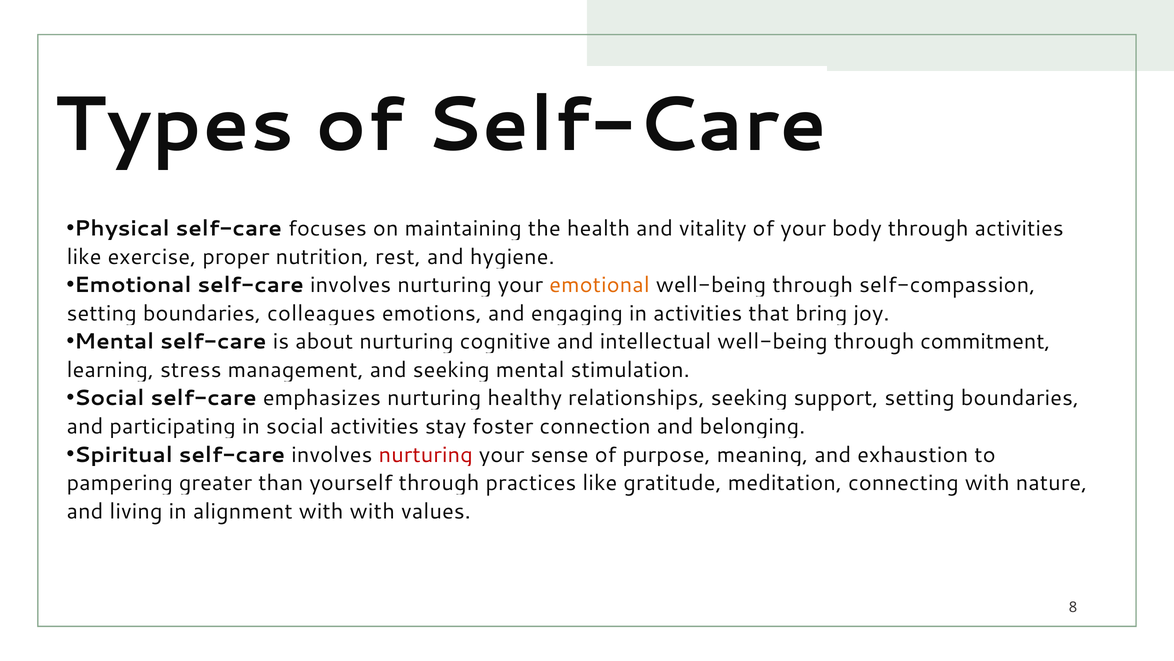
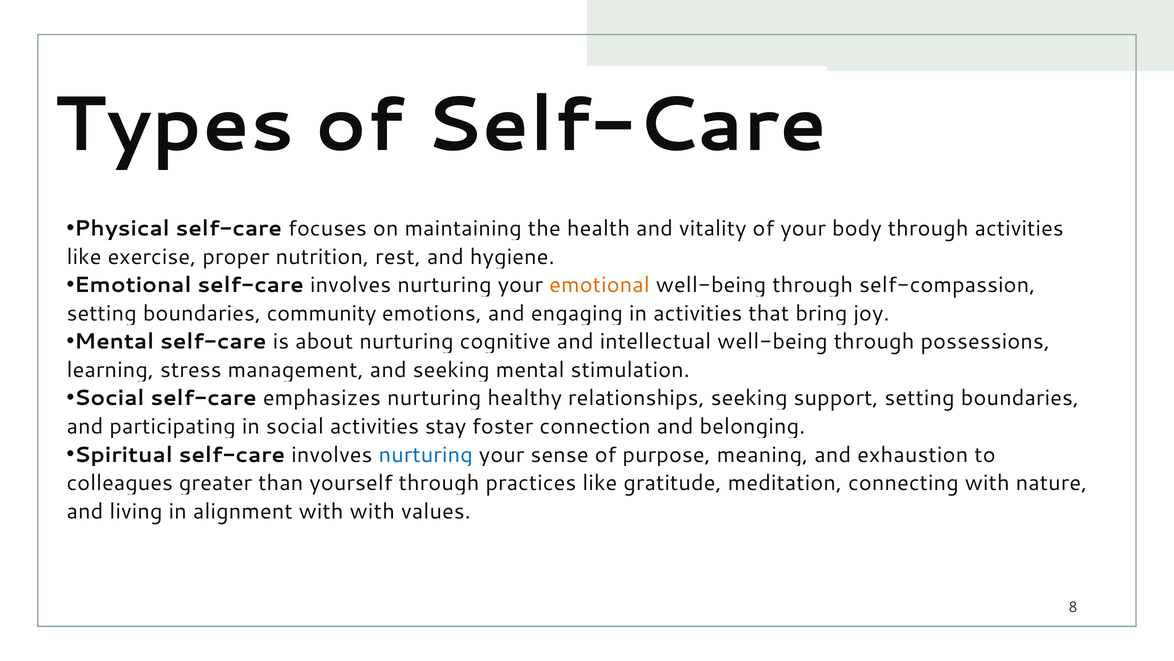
colleagues: colleagues -> community
commitment: commitment -> possessions
nurturing at (426, 454) colour: red -> blue
pampering: pampering -> colleagues
